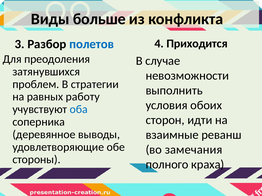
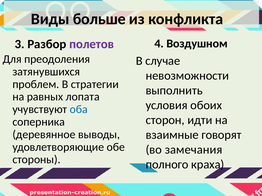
Приходится: Приходится -> Воздушном
полетов colour: blue -> purple
работу: работу -> лопата
реванш: реванш -> говорят
